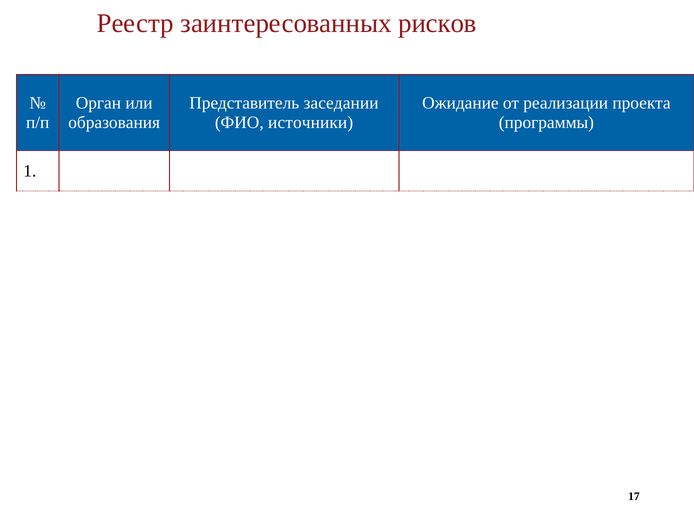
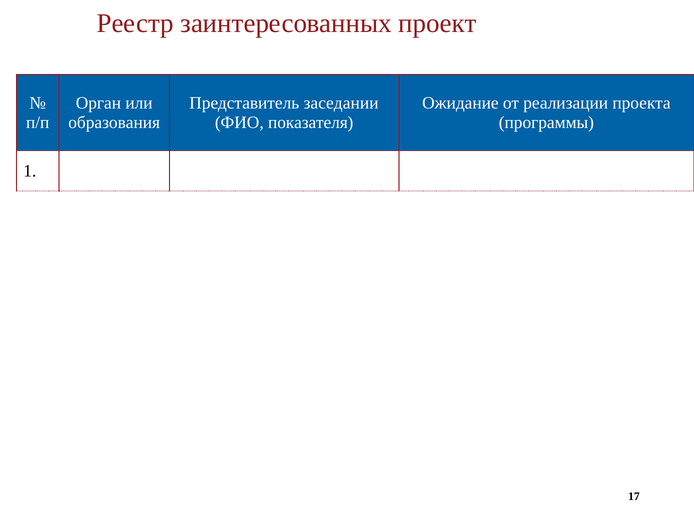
рисков: рисков -> проект
источники: источники -> показателя
